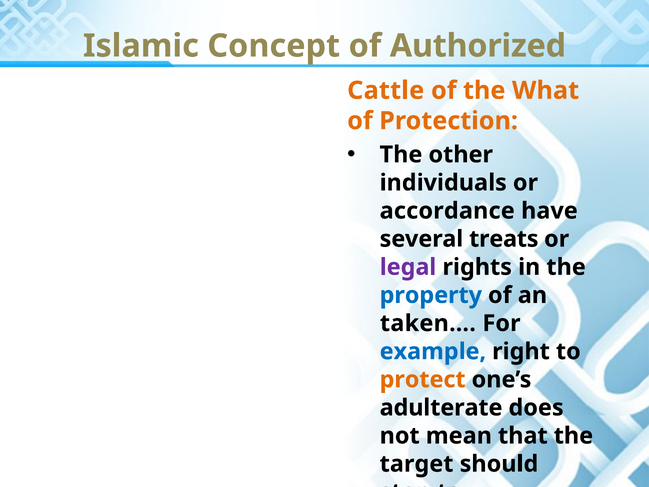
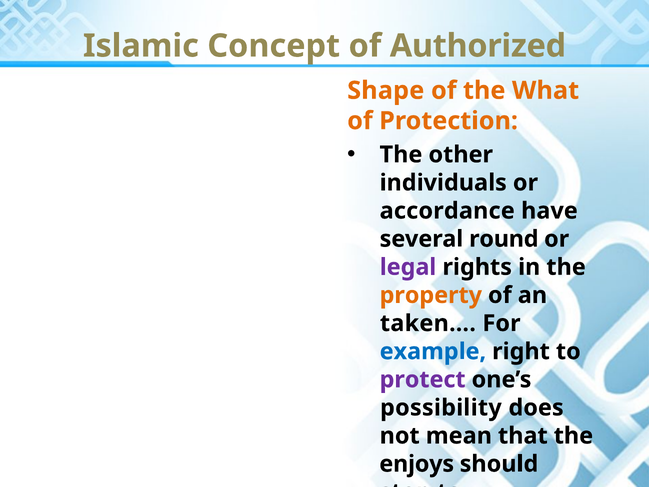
Cattle: Cattle -> Shape
treats: treats -> round
property colour: blue -> orange
protect colour: orange -> purple
adulterate: adulterate -> possibility
target: target -> enjoys
